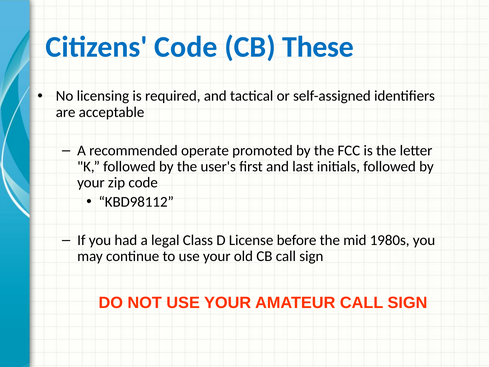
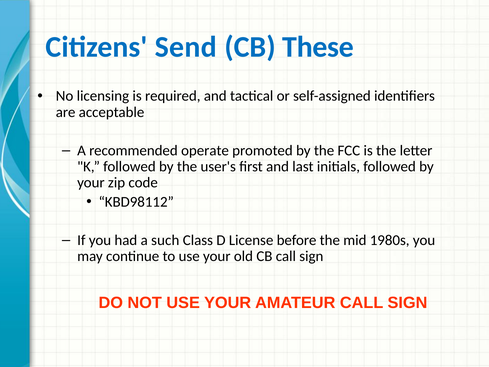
Citizens Code: Code -> Send
legal: legal -> such
